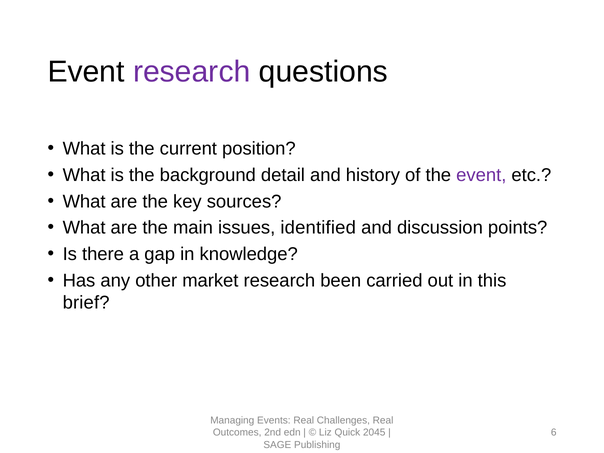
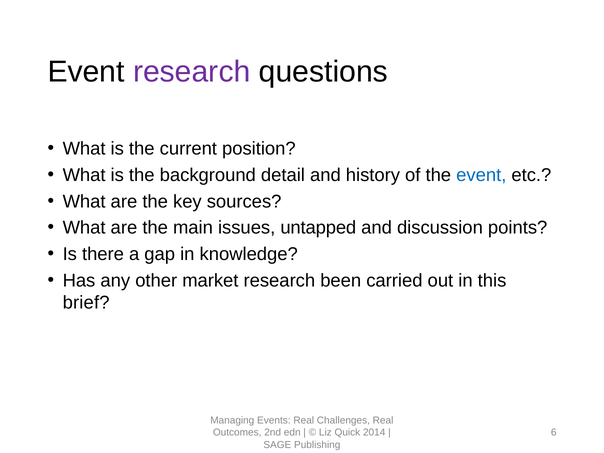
event at (481, 175) colour: purple -> blue
identified: identified -> untapped
2045: 2045 -> 2014
